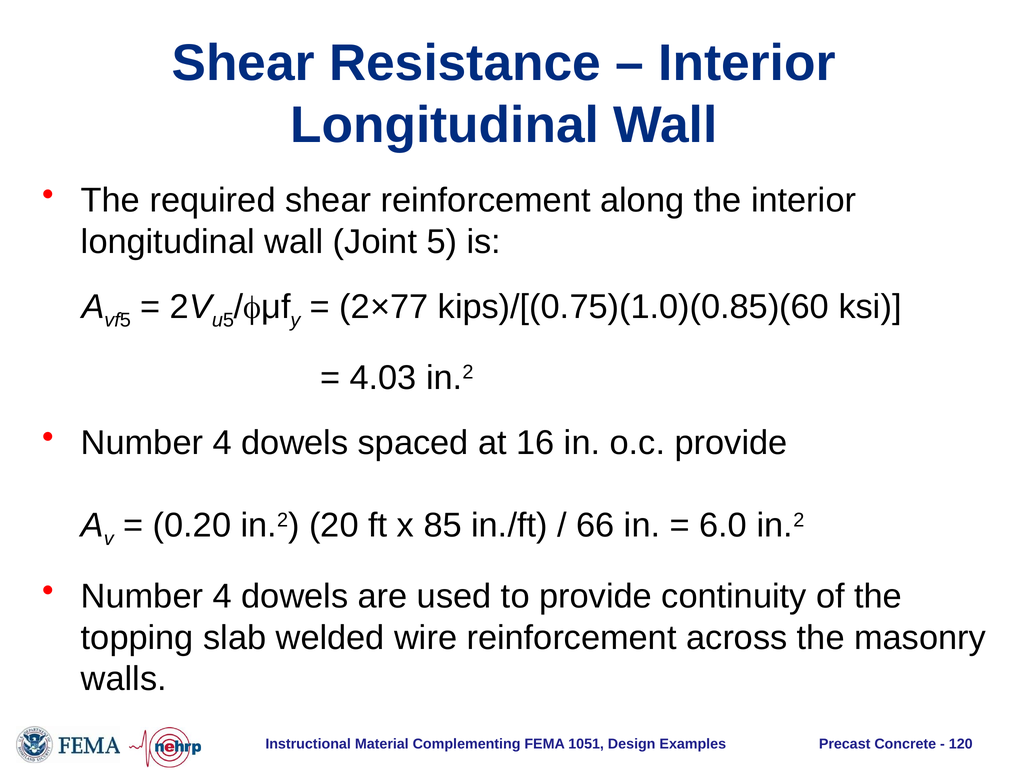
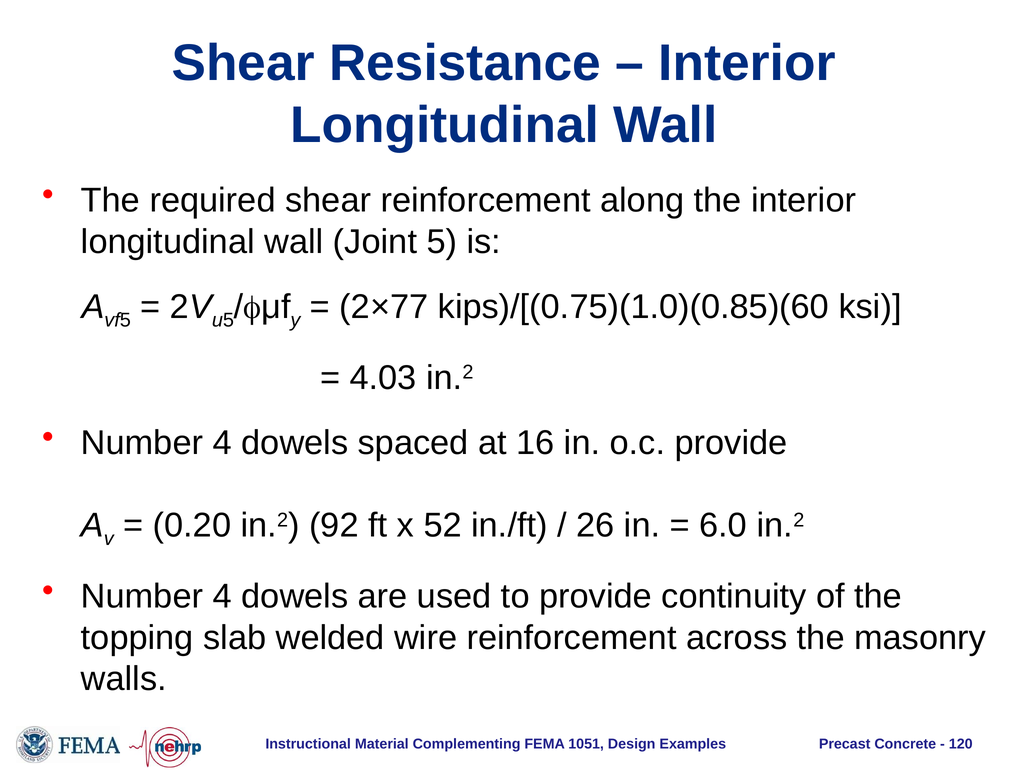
20: 20 -> 92
85: 85 -> 52
66: 66 -> 26
